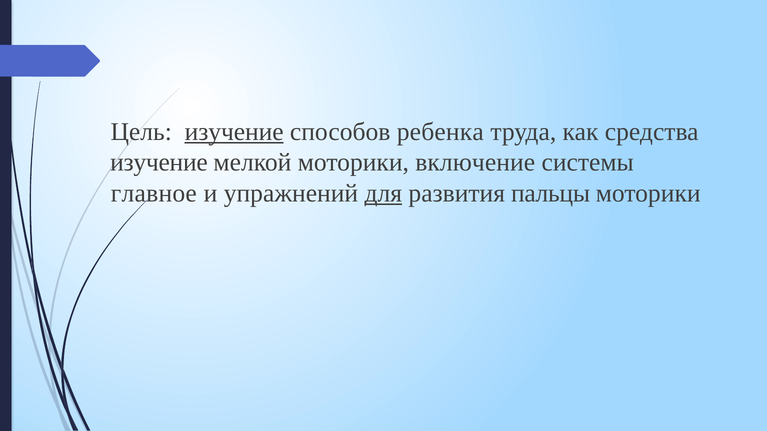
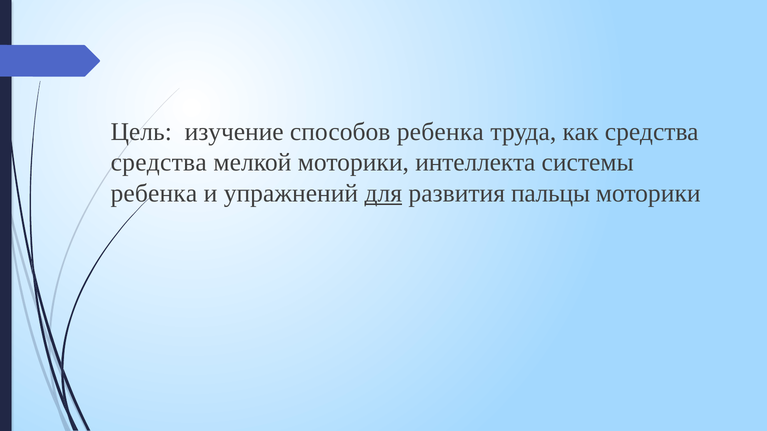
изучение at (234, 132) underline: present -> none
изучение at (159, 163): изучение -> средства
включение: включение -> интеллекта
главное at (154, 193): главное -> ребенка
